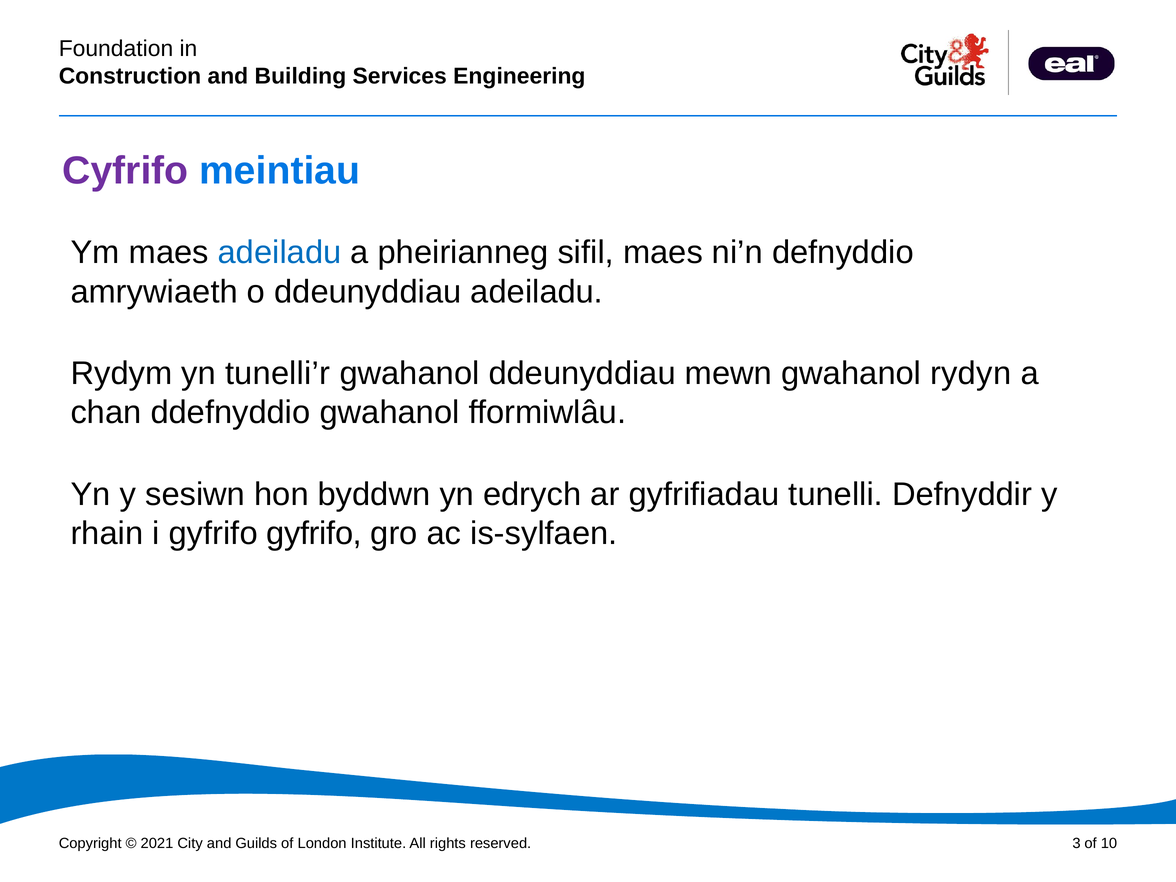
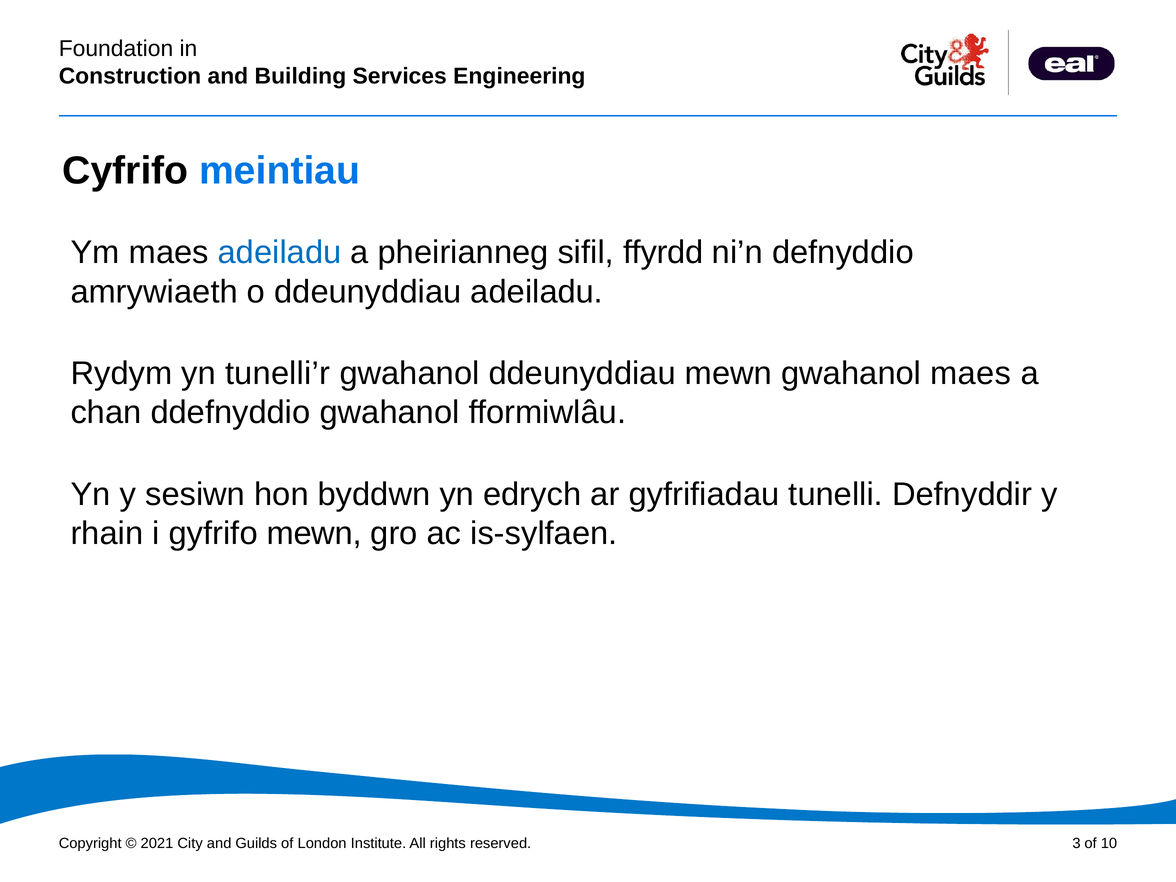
Cyfrifo colour: purple -> black
sifil maes: maes -> ffyrdd
gwahanol rydyn: rydyn -> maes
gyfrifo gyfrifo: gyfrifo -> mewn
